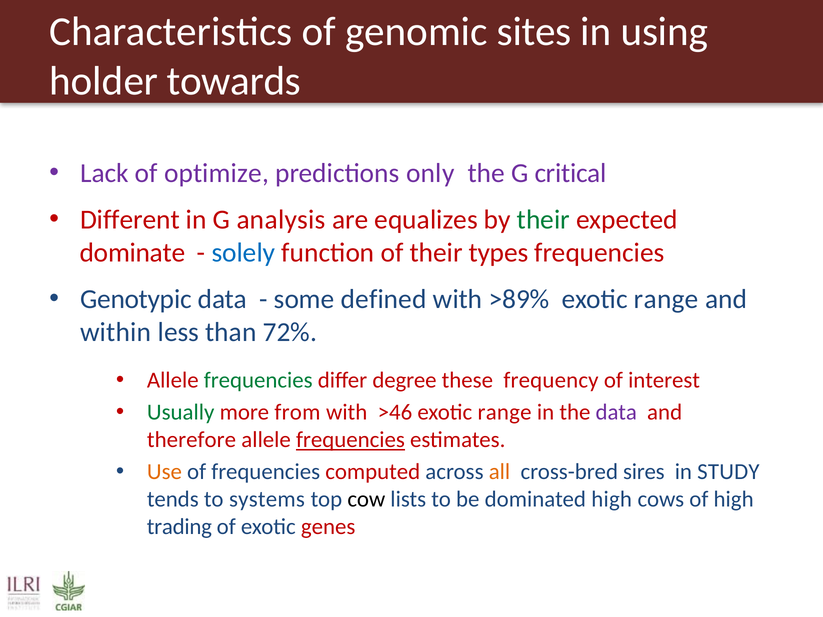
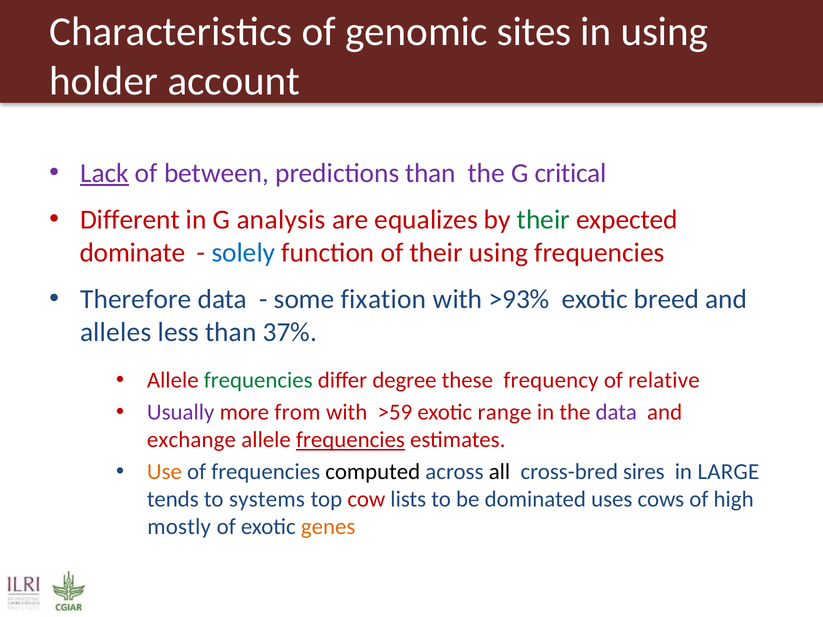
towards: towards -> account
Lack underline: none -> present
optimize: optimize -> between
predictions only: only -> than
their types: types -> using
Genotypic: Genotypic -> Therefore
defined: defined -> fixation
>89%: >89% -> >93%
range at (666, 300): range -> breed
within: within -> alleles
72%: 72% -> 37%
interest: interest -> relative
Usually colour: green -> purple
>46: >46 -> >59
therefore: therefore -> exchange
computed colour: red -> black
all colour: orange -> black
STUDY: STUDY -> LARGE
cow colour: black -> red
dominated high: high -> uses
trading: trading -> mostly
genes colour: red -> orange
